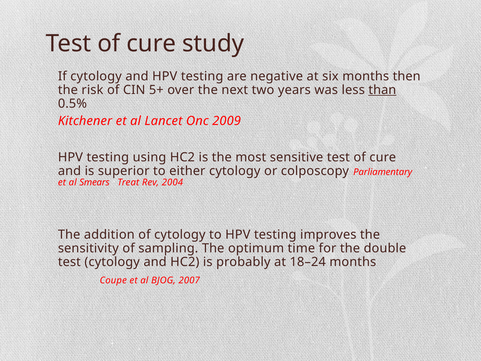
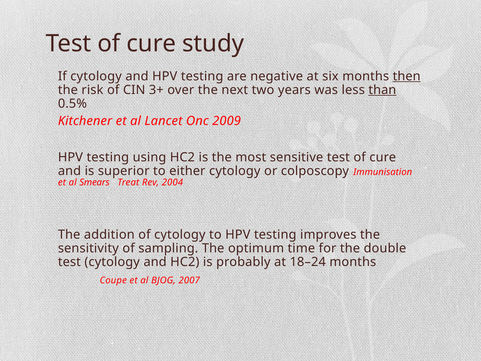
then underline: none -> present
5+: 5+ -> 3+
Parliamentary: Parliamentary -> Immunisation
